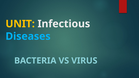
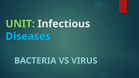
UNIT colour: yellow -> light green
